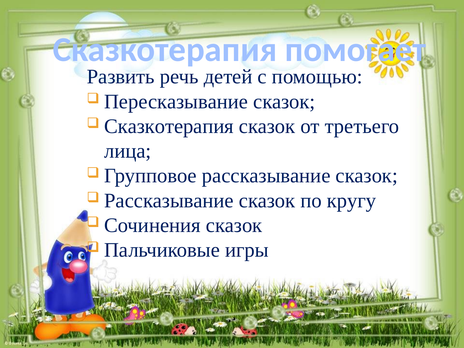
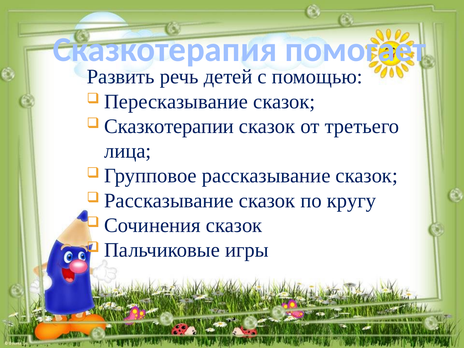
Сказкотерапия at (169, 126): Сказкотерапия -> Сказкотерапии
